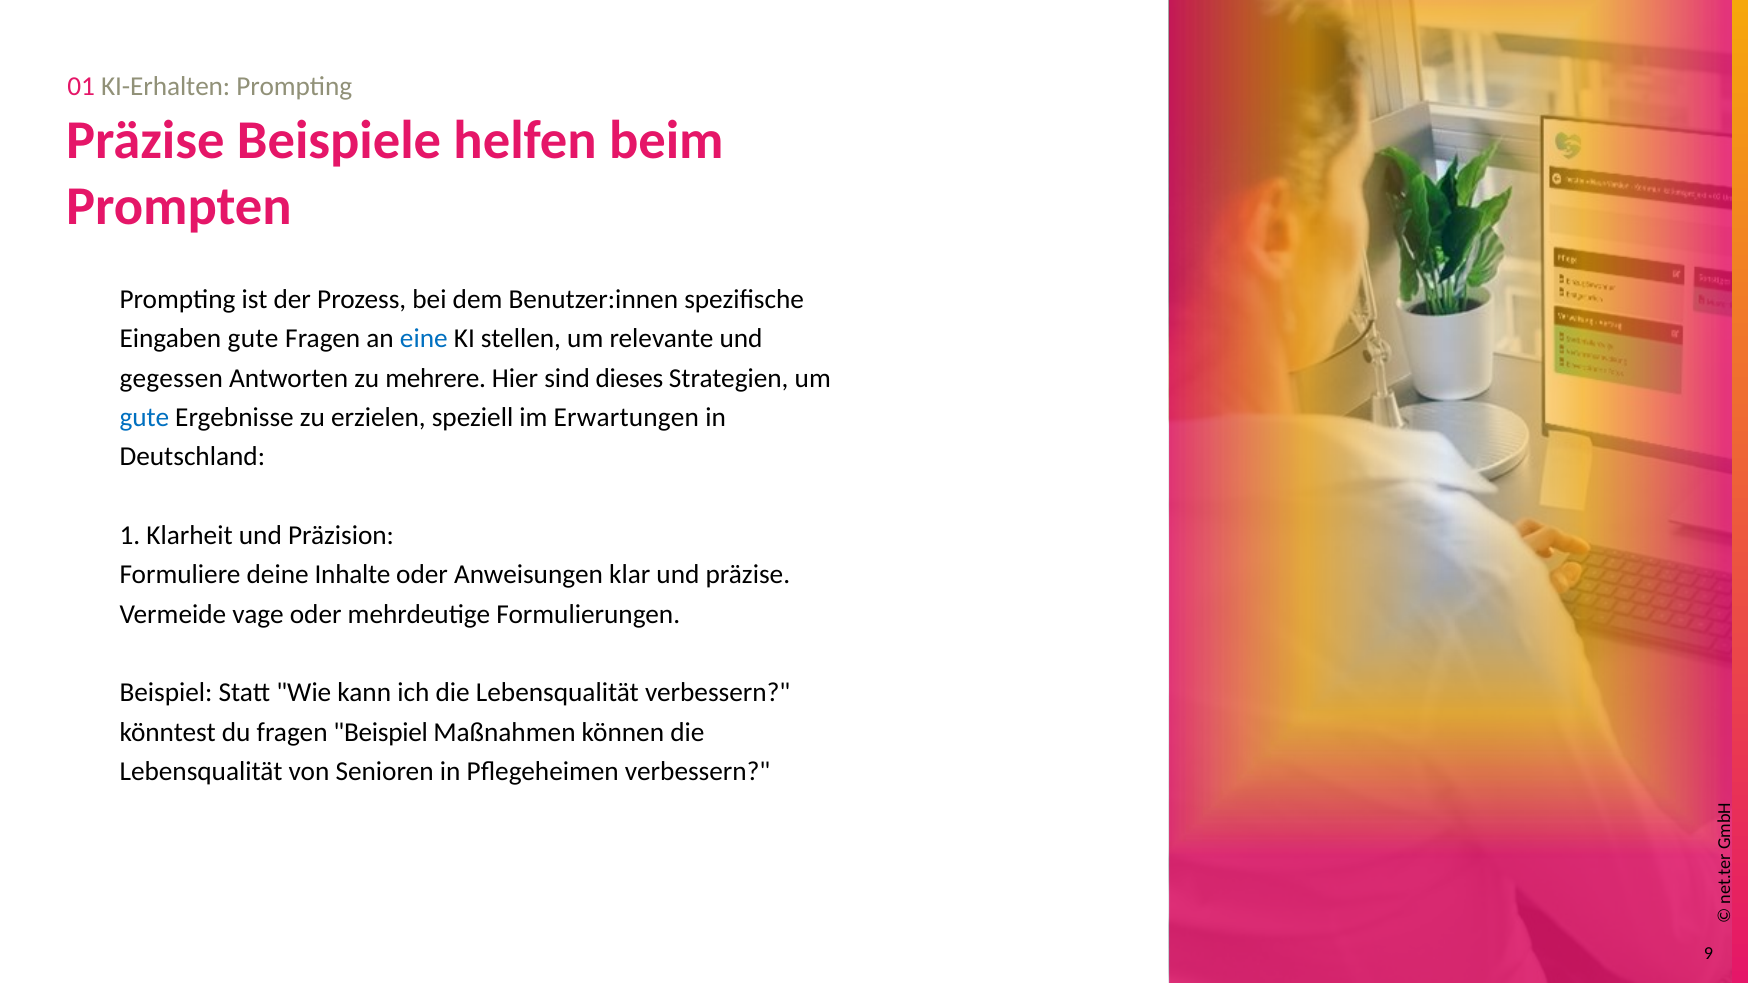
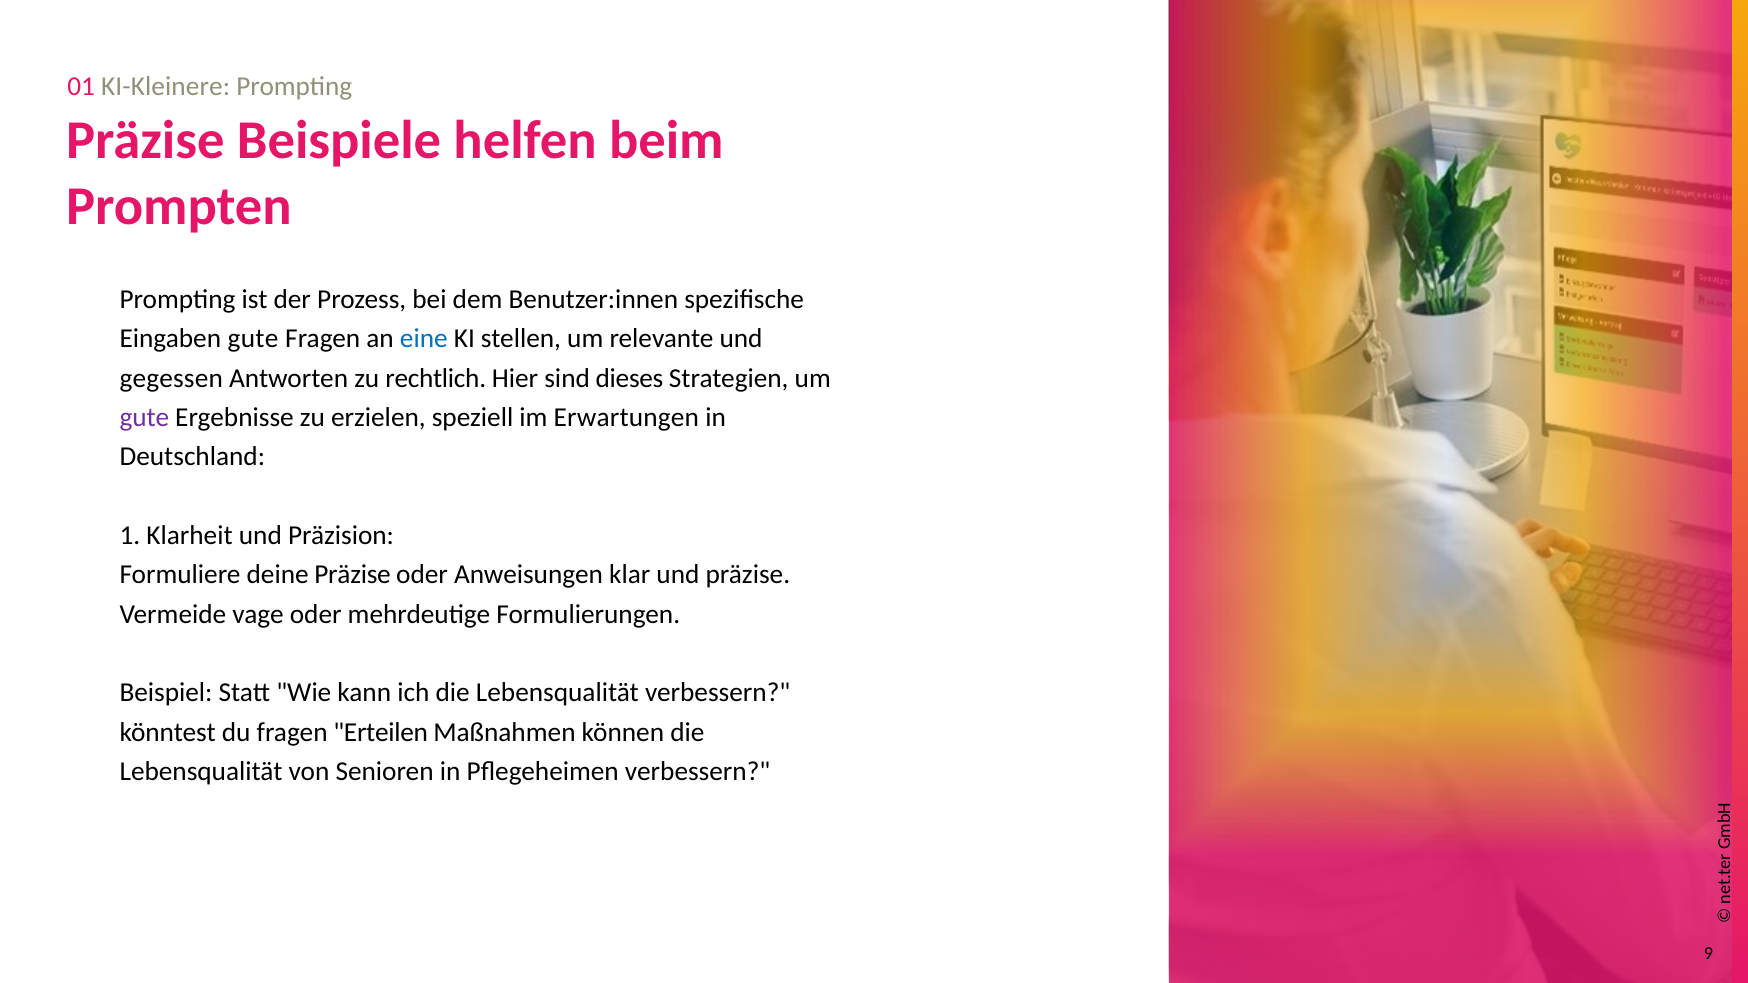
KI-Erhalten: KI-Erhalten -> KI-Kleinere
mehrere: mehrere -> rechtlich
gute at (144, 418) colour: blue -> purple
deine Inhalte: Inhalte -> Präzise
fragen Beispiel: Beispiel -> Erteilen
